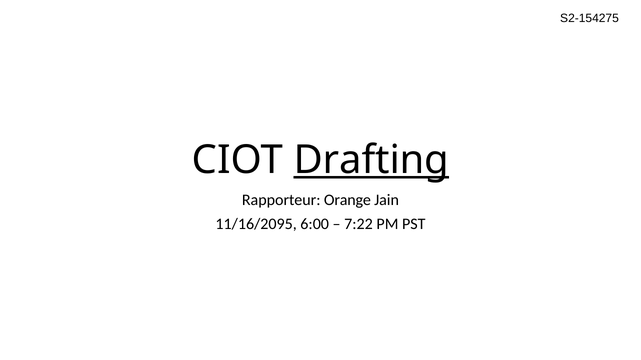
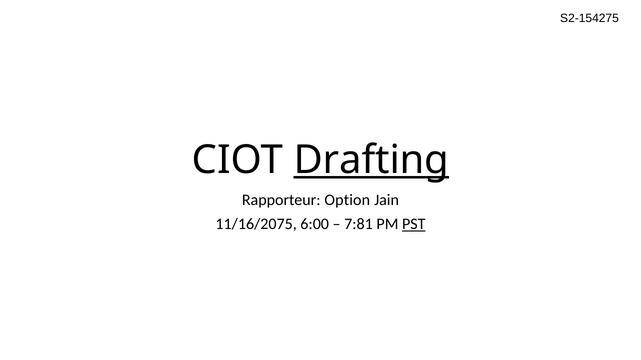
Orange: Orange -> Option
11/16/2095: 11/16/2095 -> 11/16/2075
7:22: 7:22 -> 7:81
PST underline: none -> present
